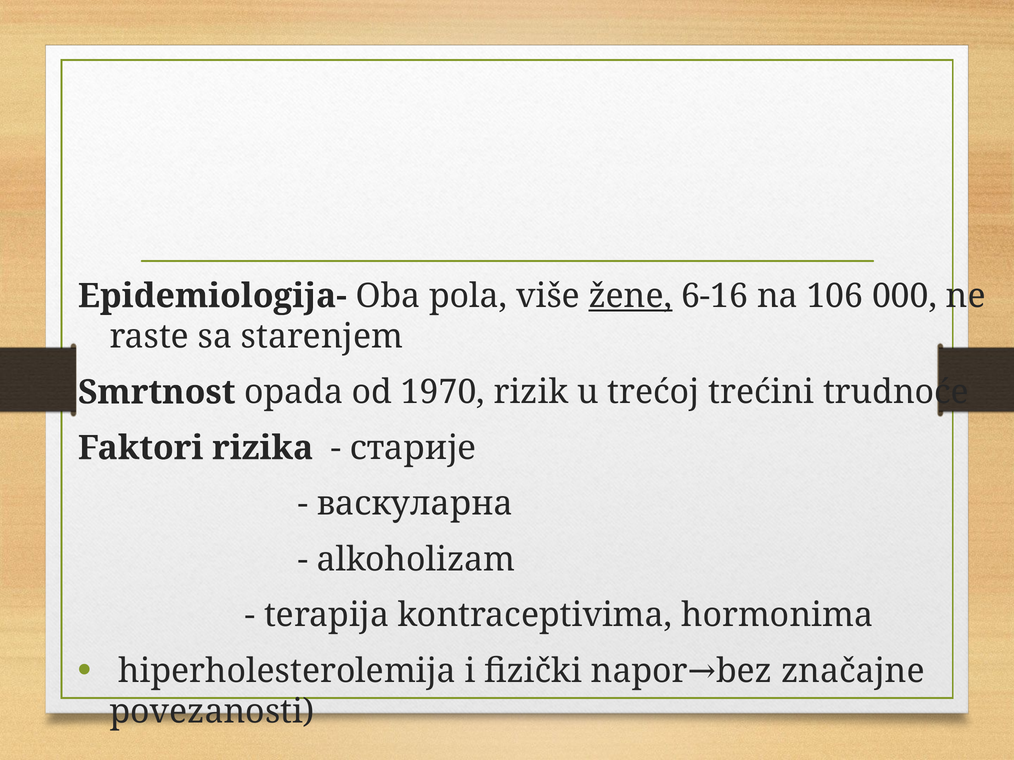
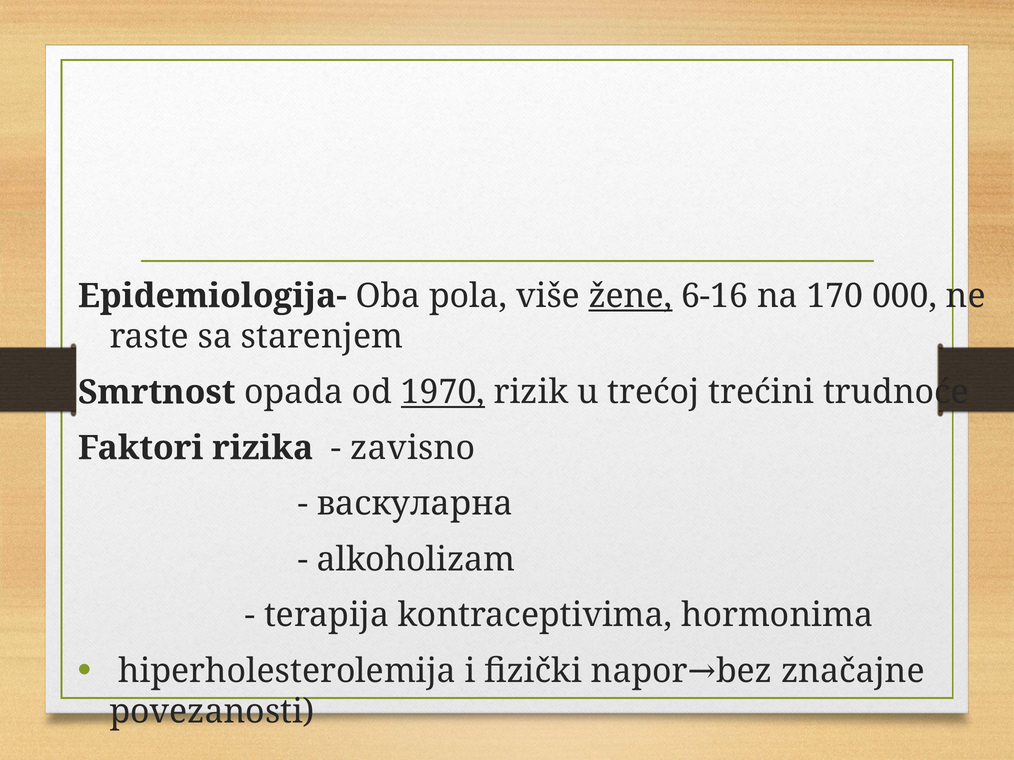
106: 106 -> 170
1970 underline: none -> present
старије: старије -> zavisno
